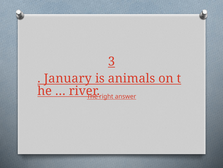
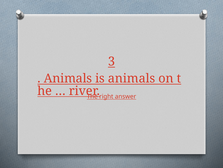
January at (68, 78): January -> Animals
